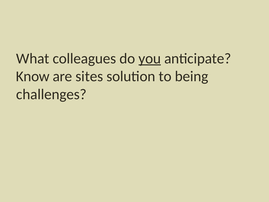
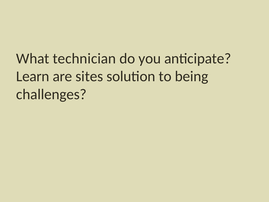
colleagues: colleagues -> technician
you underline: present -> none
Know: Know -> Learn
